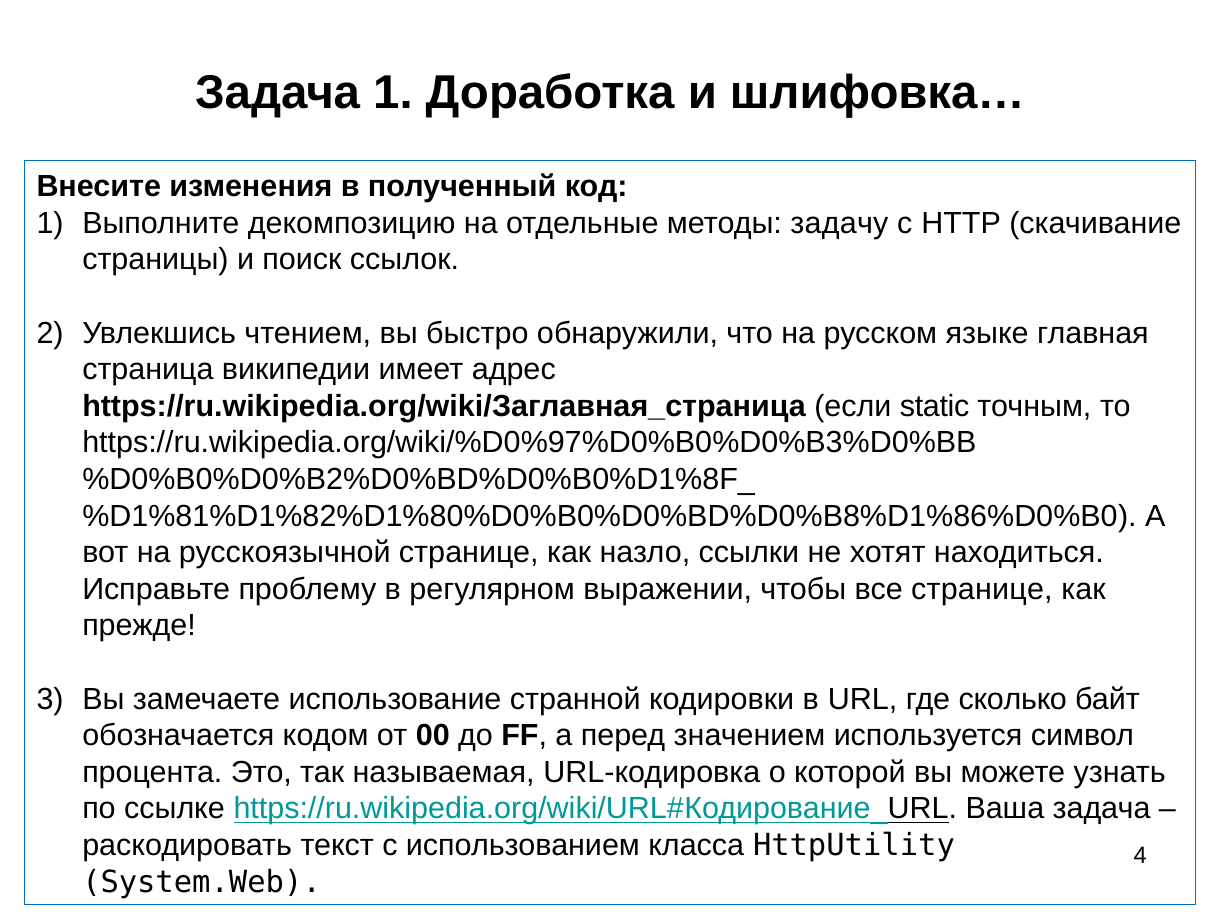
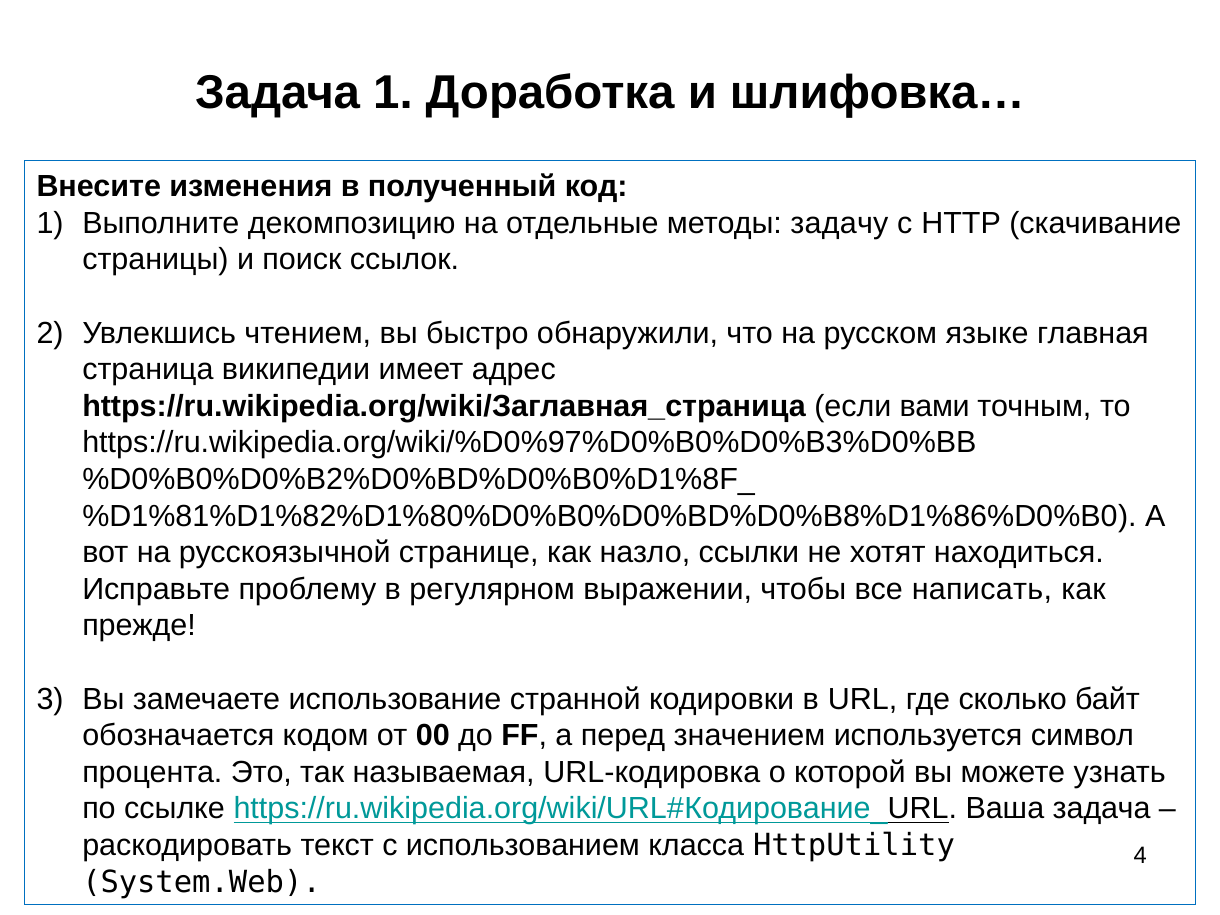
static: static -> вами
все странице: странице -> написать
